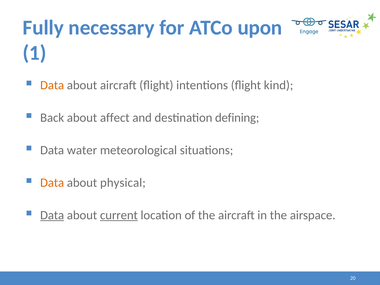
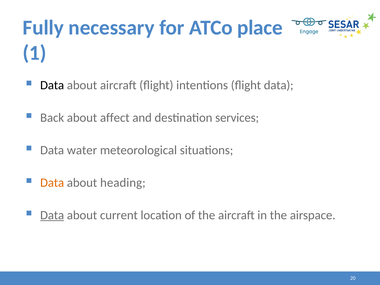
upon: upon -> place
Data at (52, 85) colour: orange -> black
flight kind: kind -> data
defining: defining -> services
physical: physical -> heading
current underline: present -> none
